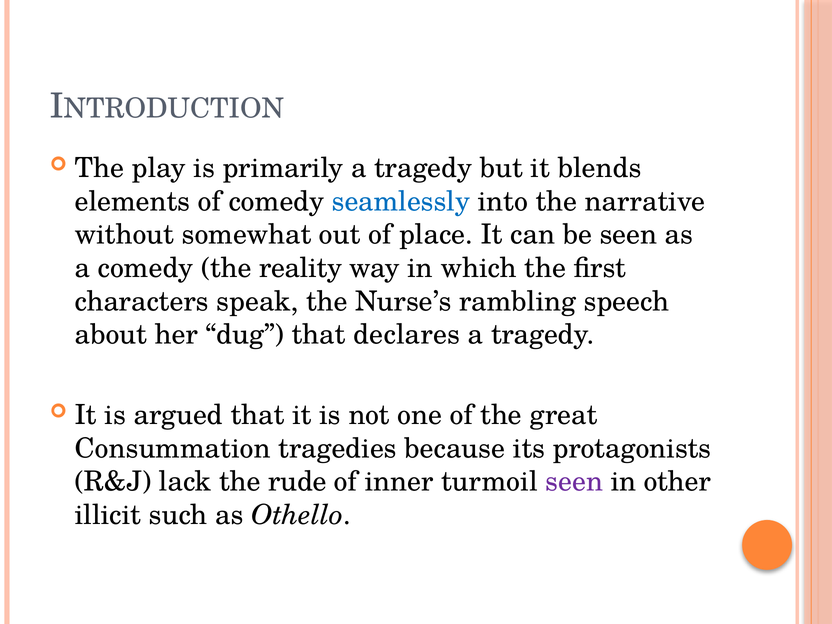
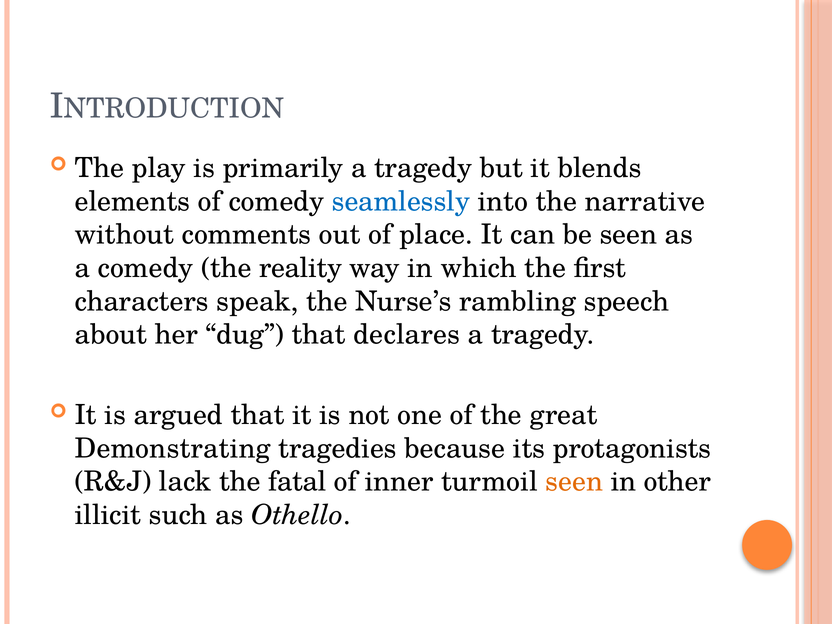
somewhat: somewhat -> comments
Consummation: Consummation -> Demonstrating
rude: rude -> fatal
seen at (574, 482) colour: purple -> orange
